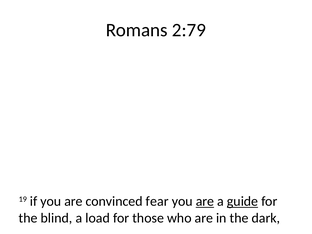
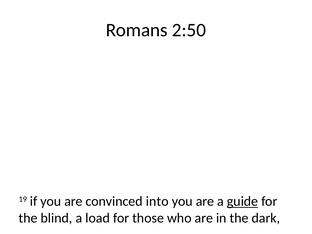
2:79: 2:79 -> 2:50
fear: fear -> into
are at (205, 201) underline: present -> none
